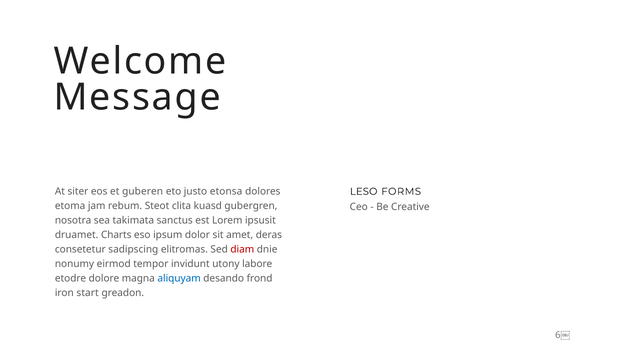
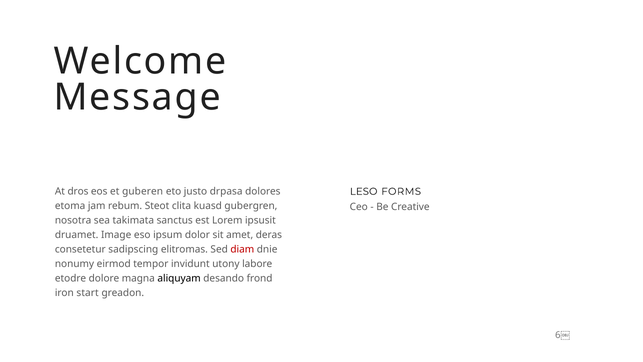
siter: siter -> dros
etonsa: etonsa -> drpasa
Charts: Charts -> Image
aliquyam colour: blue -> black
